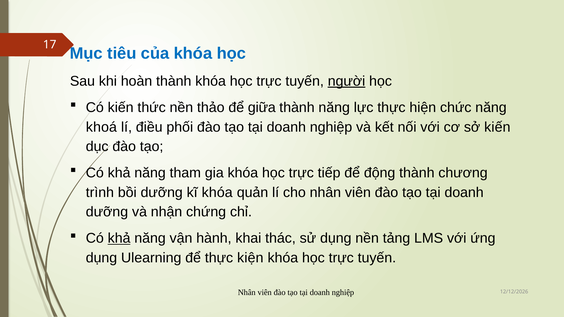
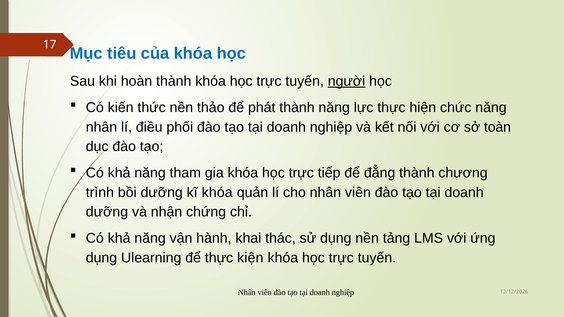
giữa: giữa -> phát
khoá at (101, 127): khoá -> nhân
sở kiến: kiến -> toàn
động: động -> đẳng
khả at (119, 239) underline: present -> none
